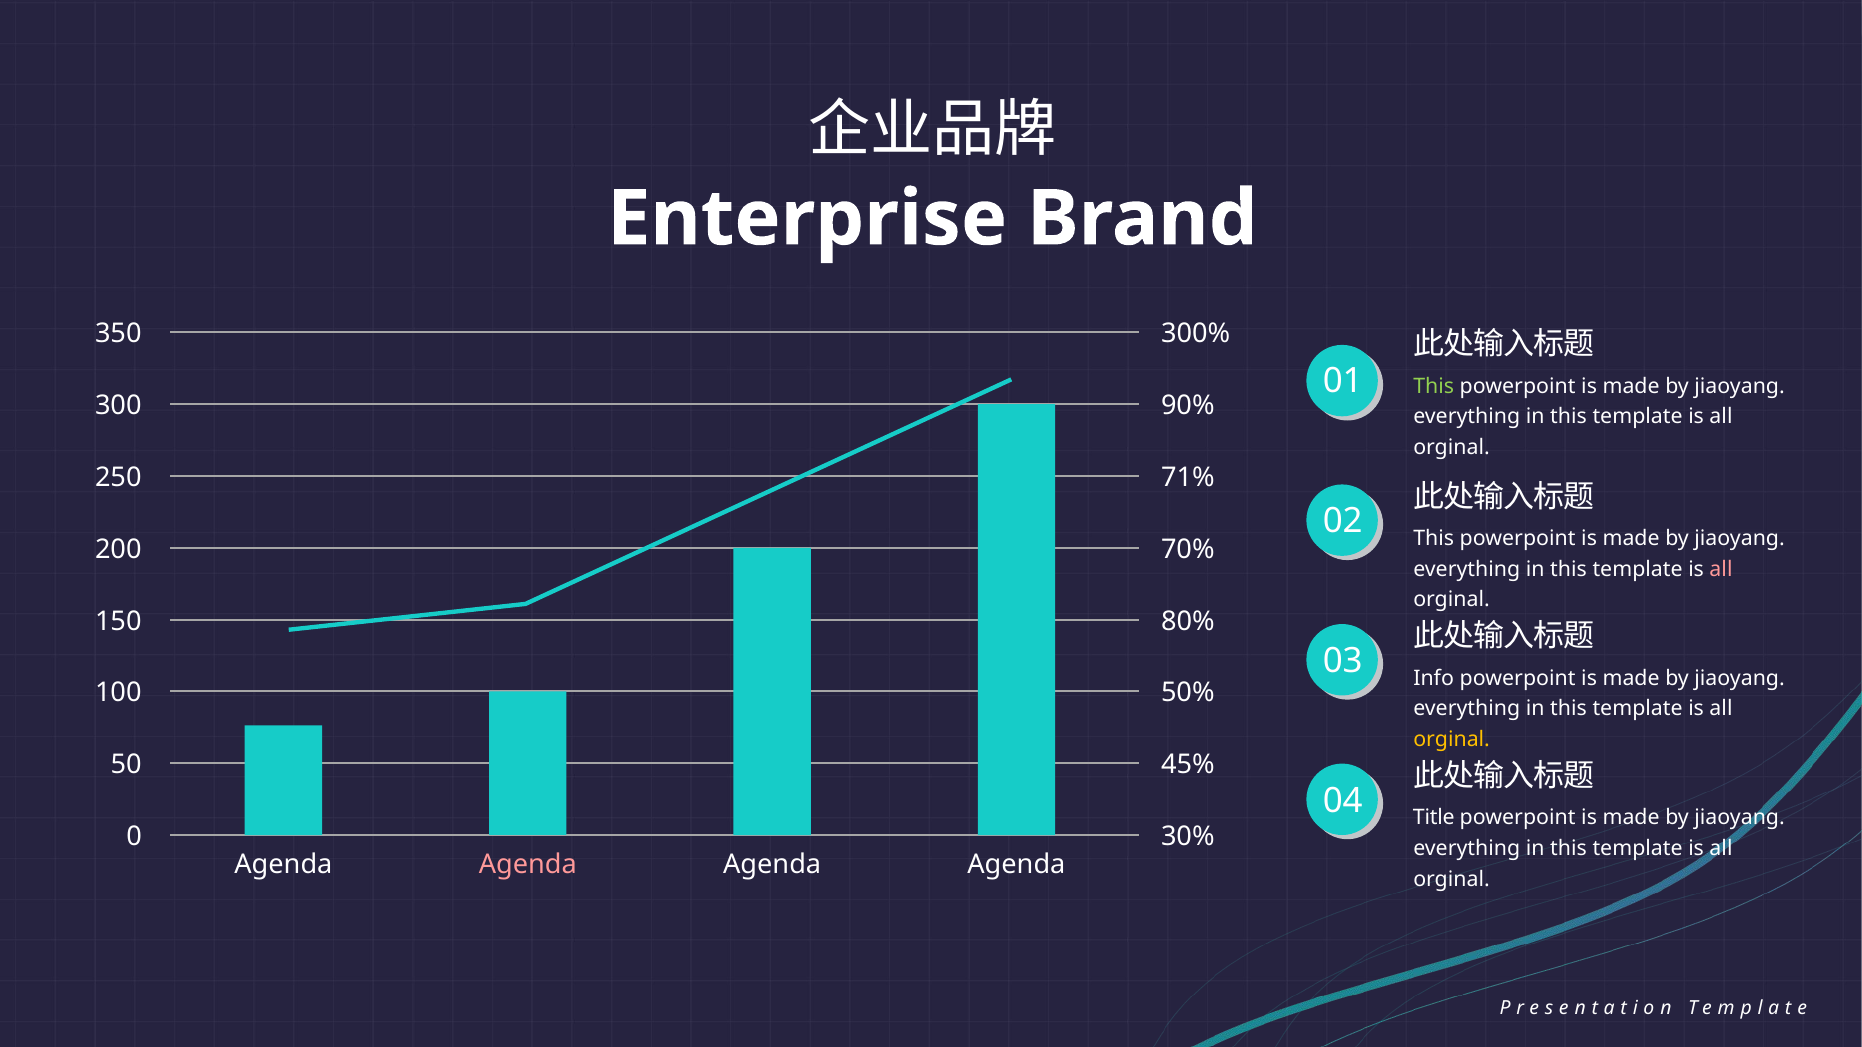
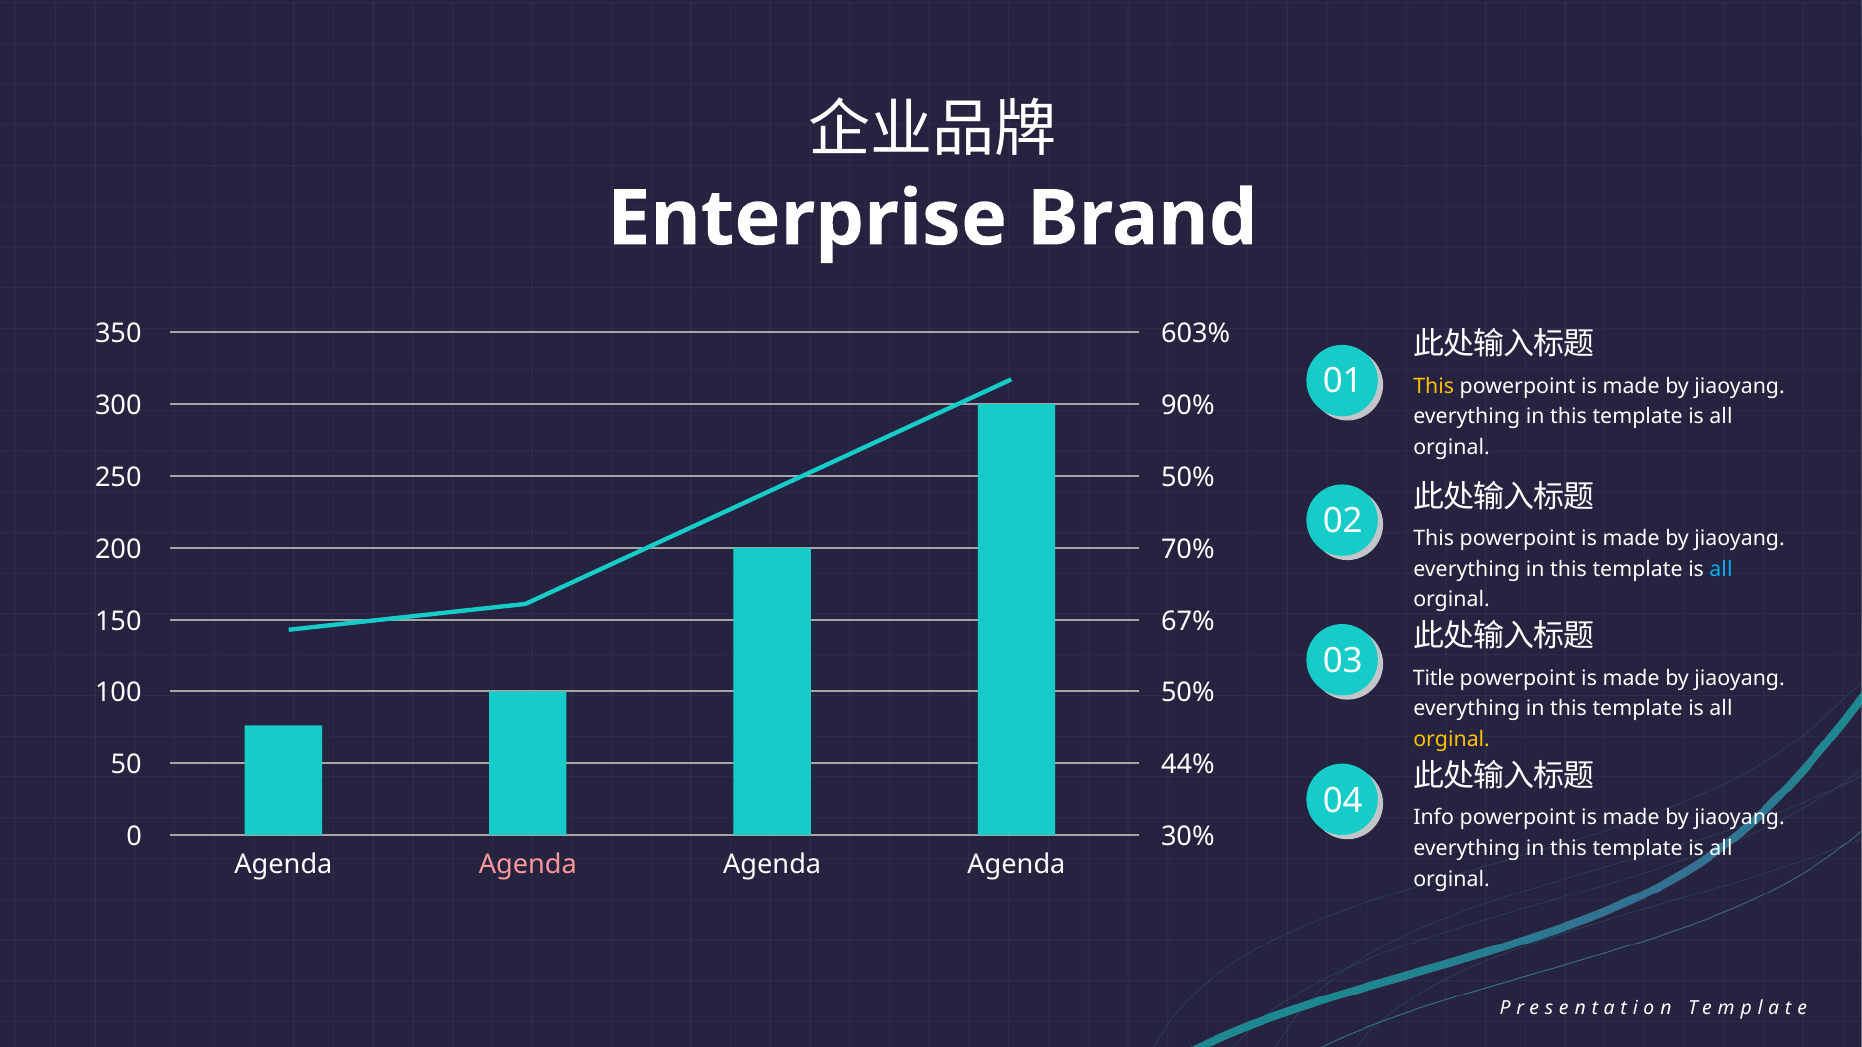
300%: 300% -> 603%
This at (1434, 386) colour: light green -> yellow
71% at (1188, 478): 71% -> 50%
all at (1721, 569) colour: pink -> light blue
80%: 80% -> 67%
Info: Info -> Title
45%: 45% -> 44%
Title: Title -> Info
